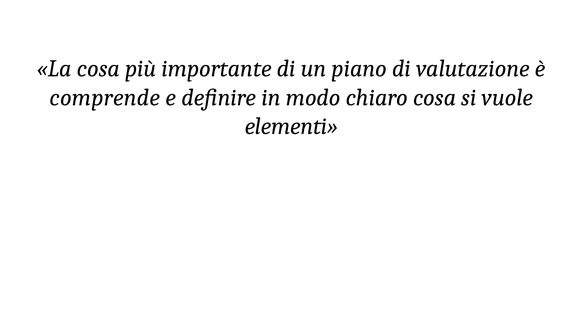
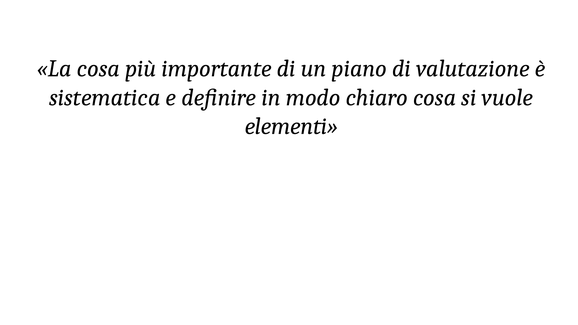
comprende: comprende -> sistematica
